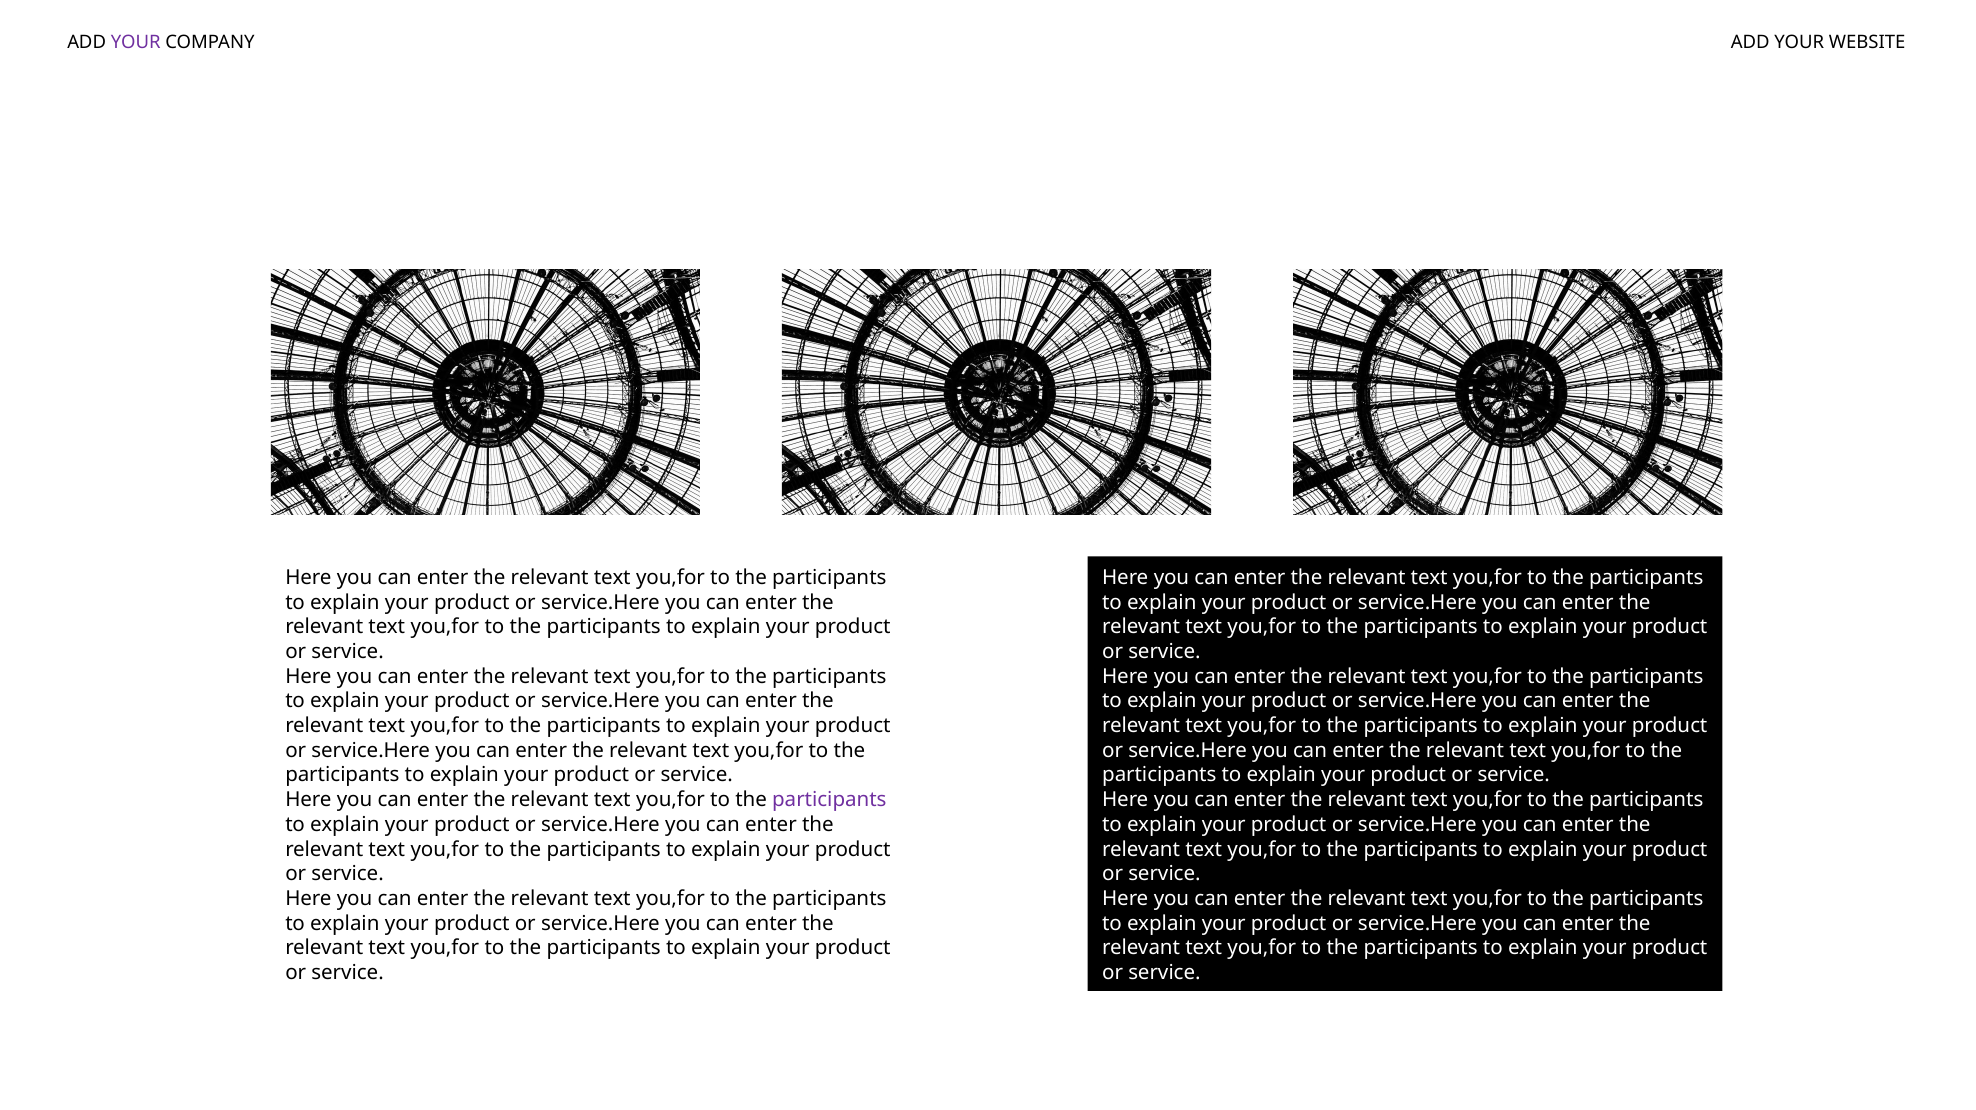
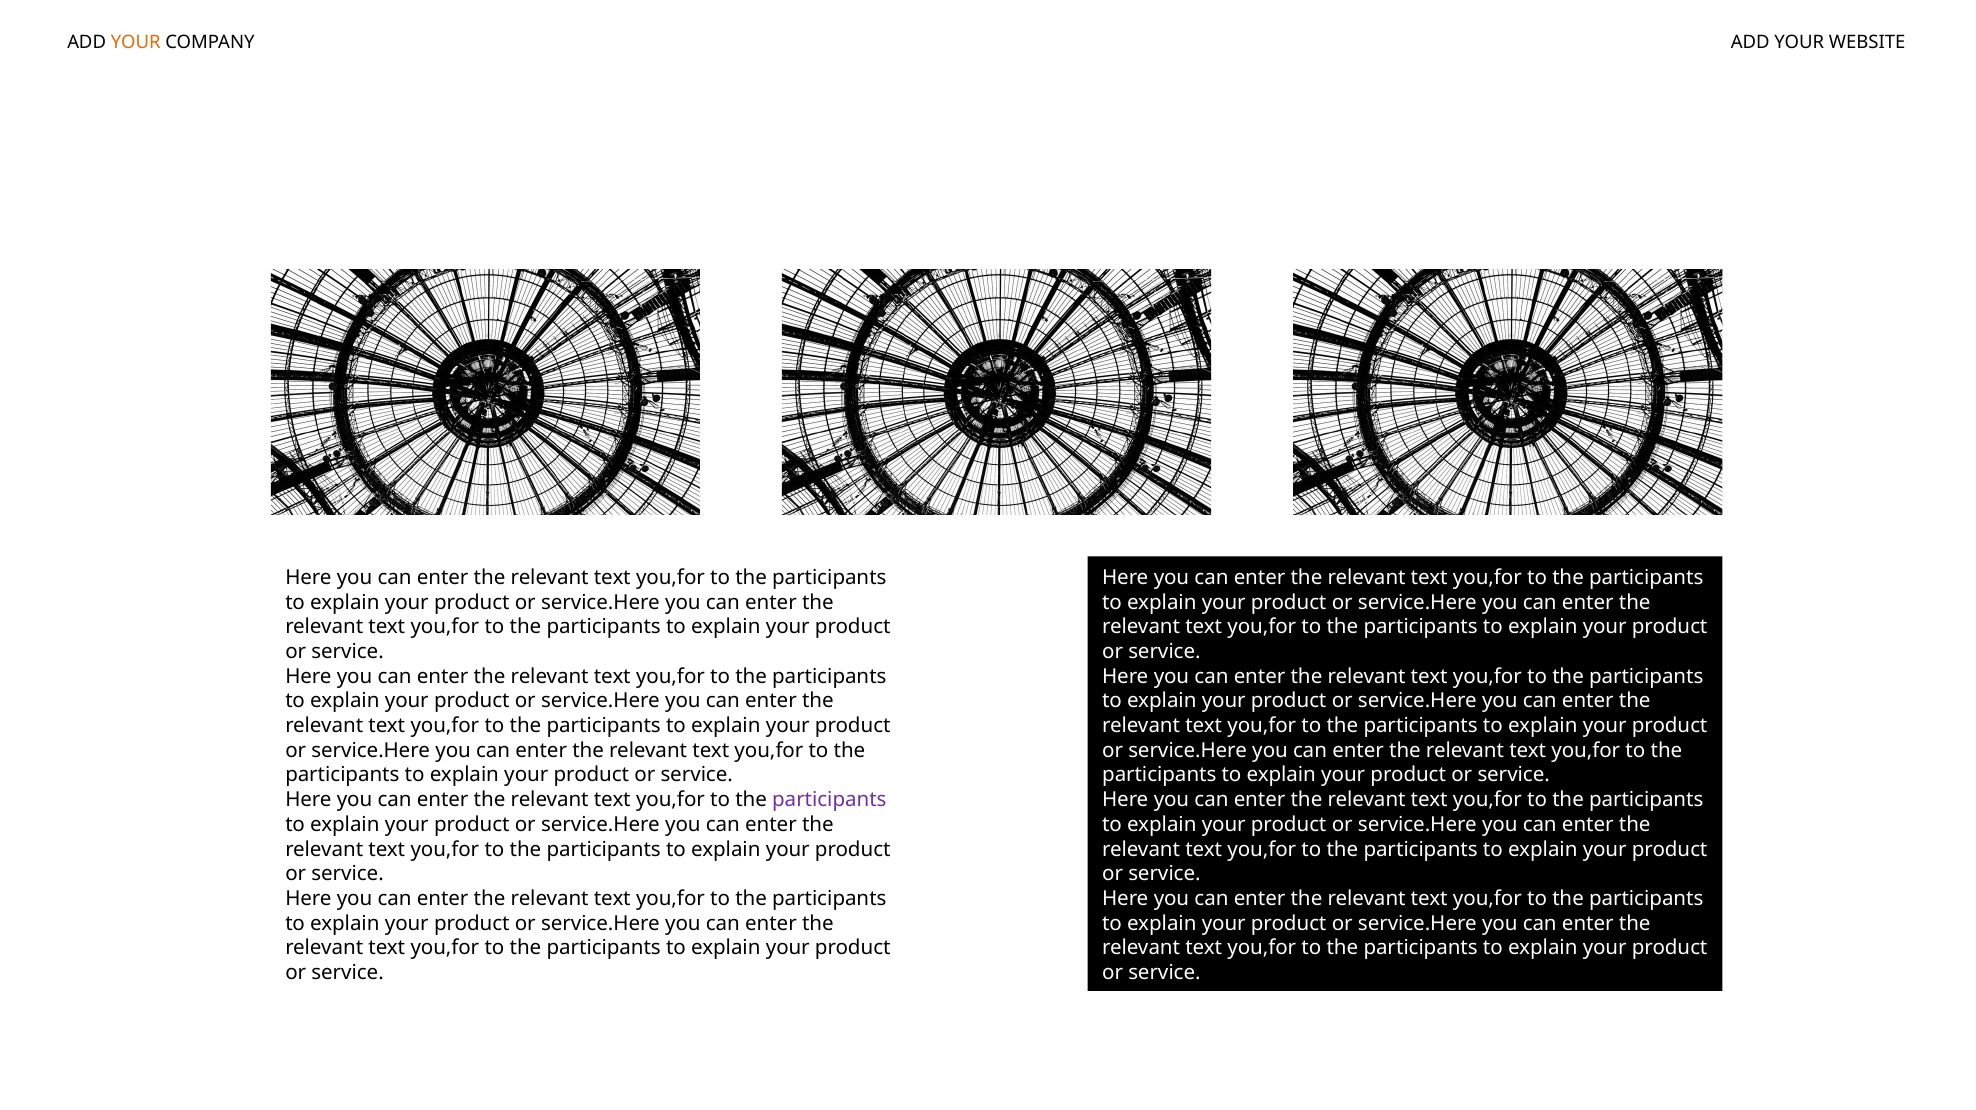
YOUR at (136, 42) colour: purple -> orange
